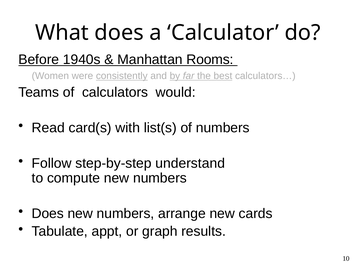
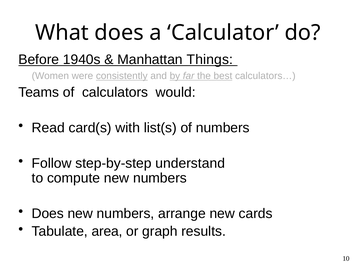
Rooms: Rooms -> Things
appt: appt -> area
